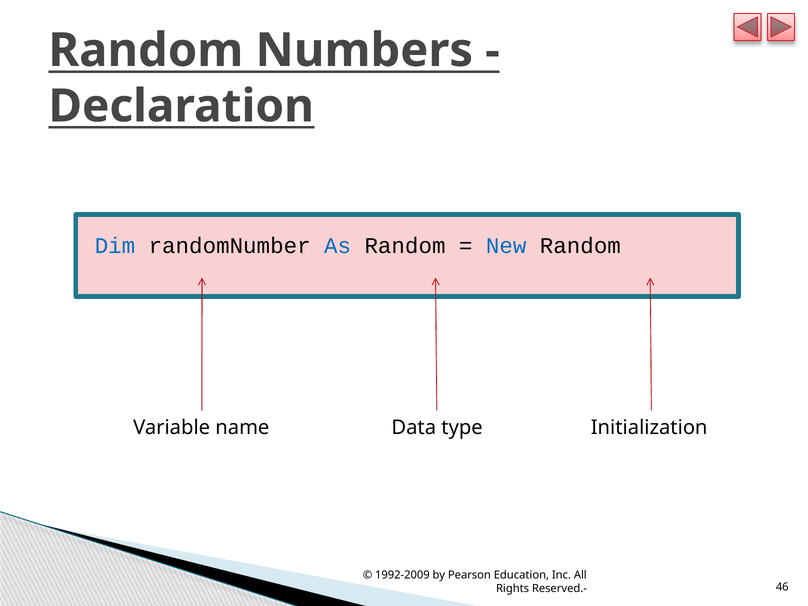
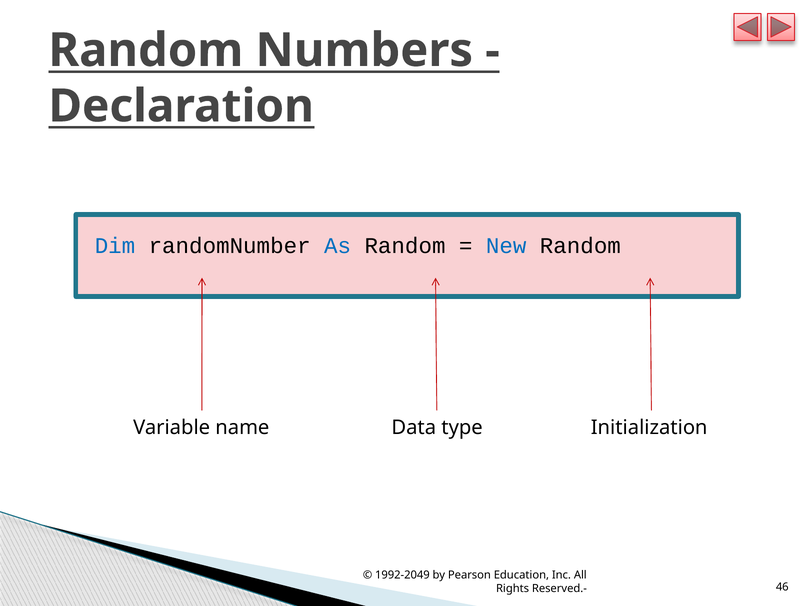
1992-2009: 1992-2009 -> 1992-2049
